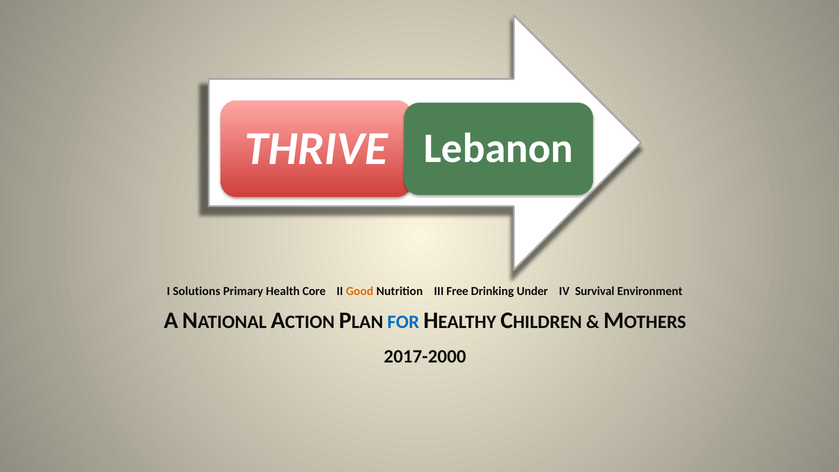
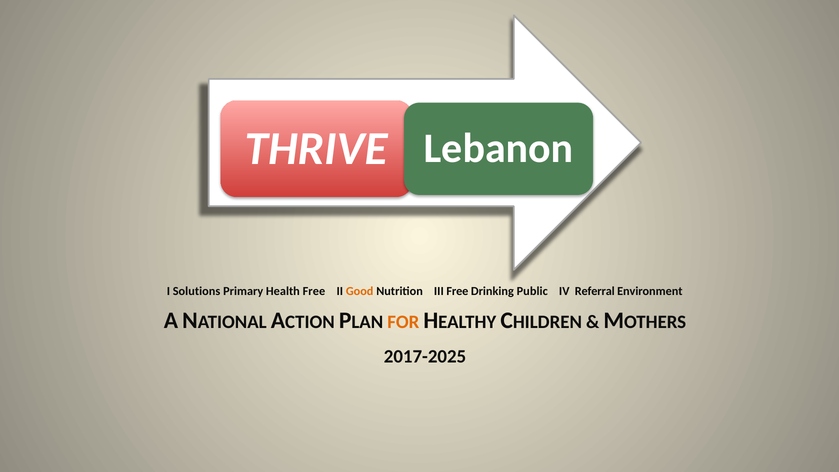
Health Core: Core -> Free
Under: Under -> Public
Survival: Survival -> Referral
FOR colour: blue -> orange
2017-2000: 2017-2000 -> 2017-2025
